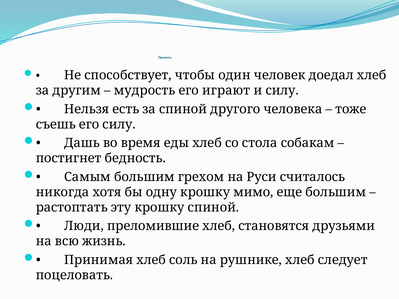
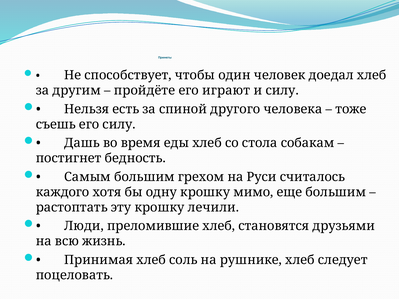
мудрость: мудрость -> пройдёте
никогда: никогда -> каждого
крошку спиной: спиной -> лечили
